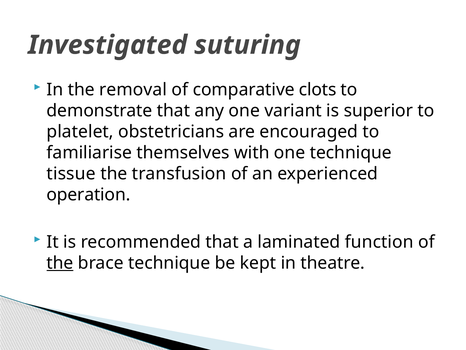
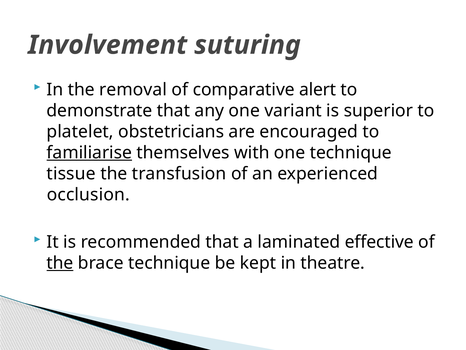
Investigated: Investigated -> Involvement
clots: clots -> alert
familiarise underline: none -> present
operation: operation -> occlusion
function: function -> effective
